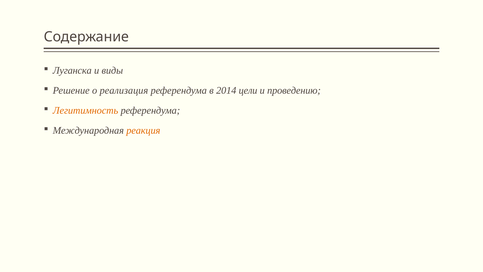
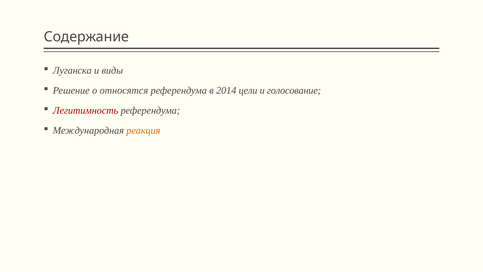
реализация: реализация -> относятся
проведению: проведению -> голосование
Легитимность colour: orange -> red
